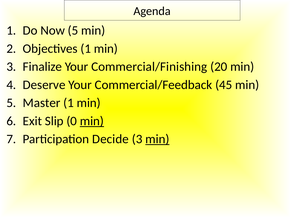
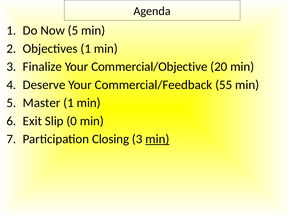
Commercial/Finishing: Commercial/Finishing -> Commercial/Objective
45: 45 -> 55
min at (92, 121) underline: present -> none
Decide: Decide -> Closing
